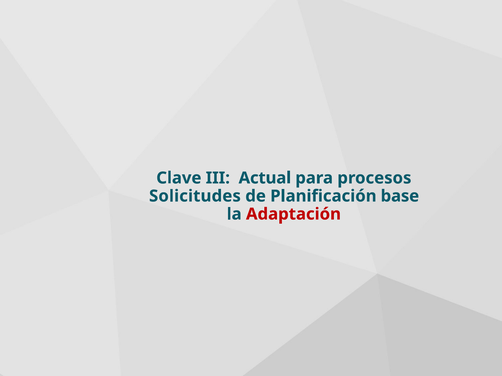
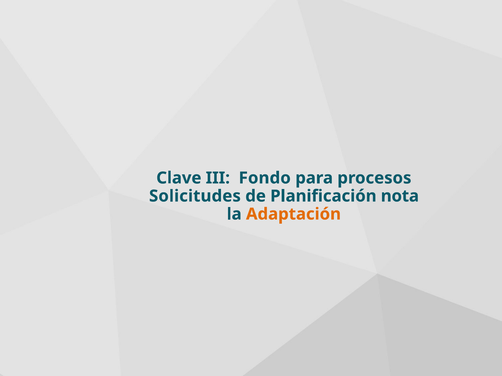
Actual: Actual -> Fondo
base: base -> nota
Adaptación colour: red -> orange
